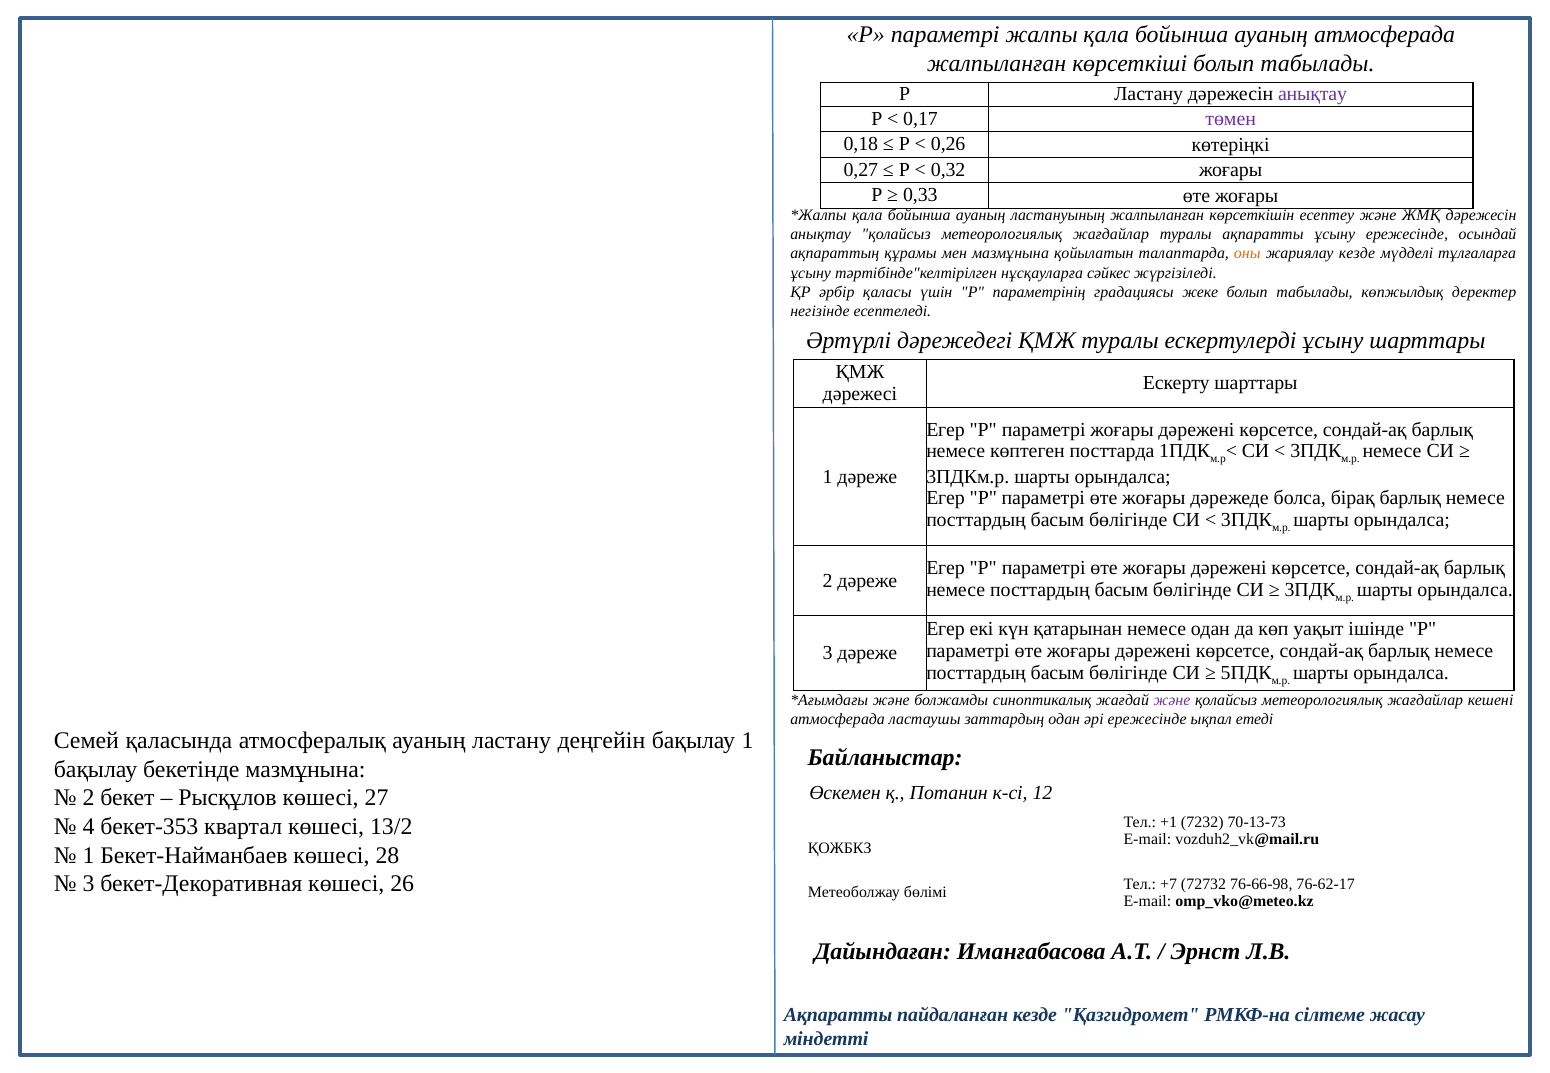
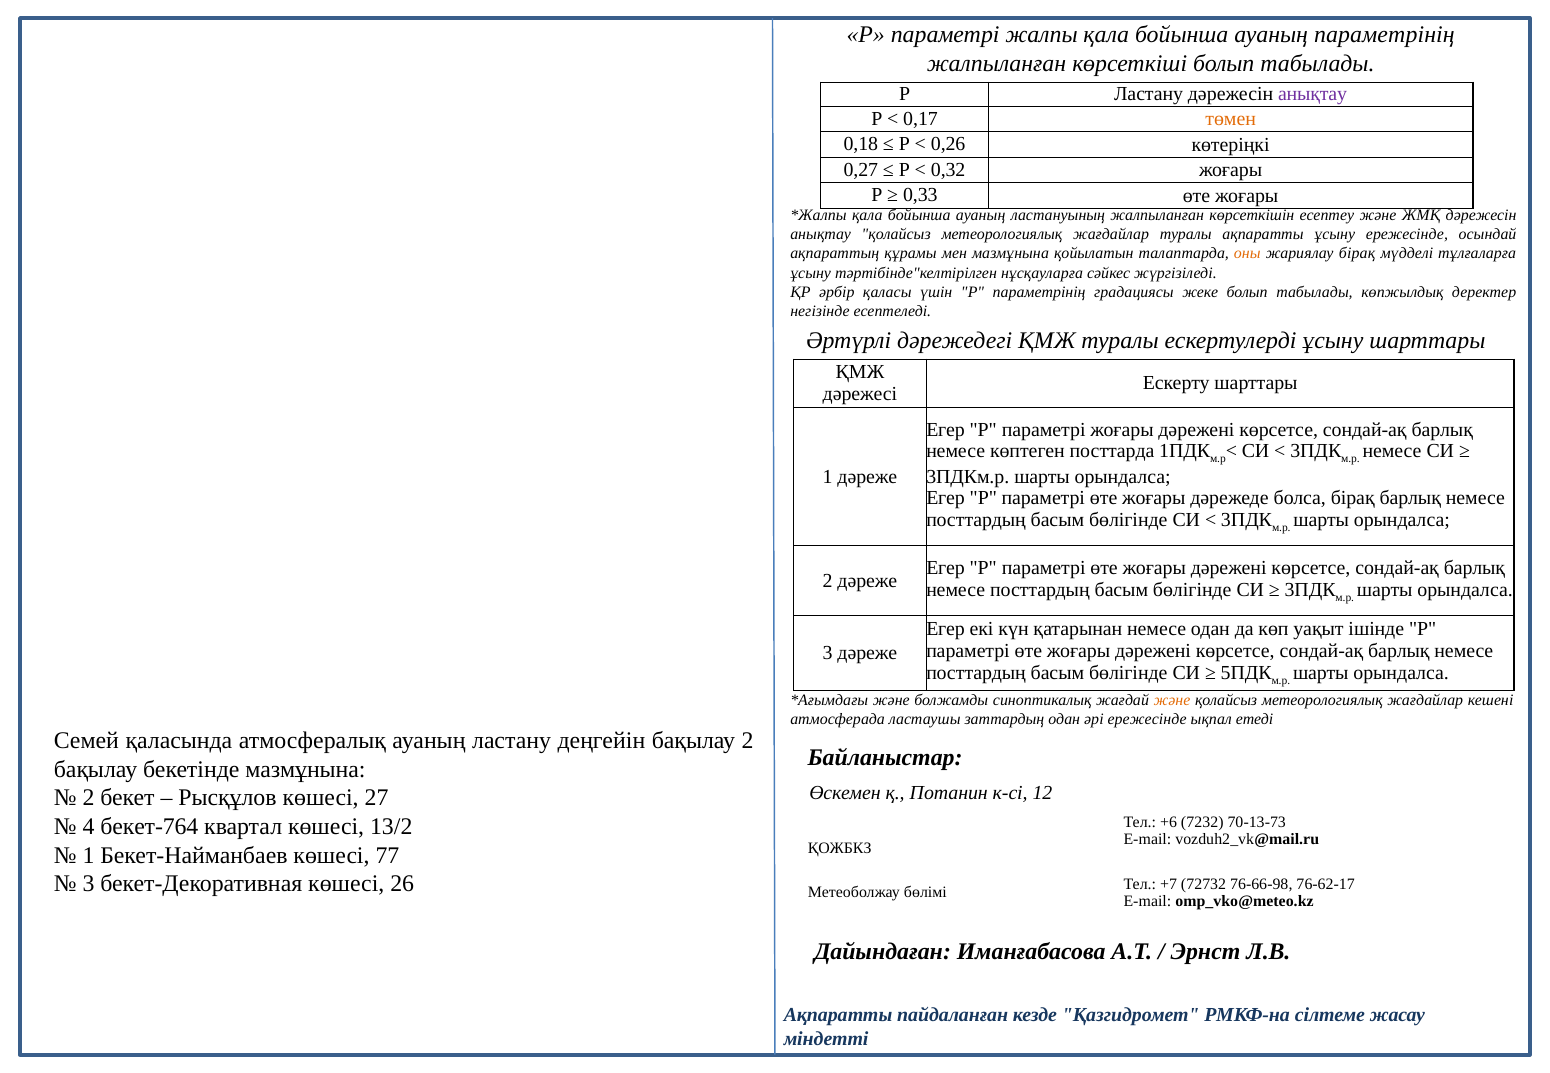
ауаның атмосферада: атмосферада -> параметрінің
төмен colour: purple -> orange
жариялау кезде: кезде -> бірақ
және at (1172, 701) colour: purple -> orange
бақылау 1: 1 -> 2
+1: +1 -> +6
бекет-353: бекет-353 -> бекет-764
28: 28 -> 77
